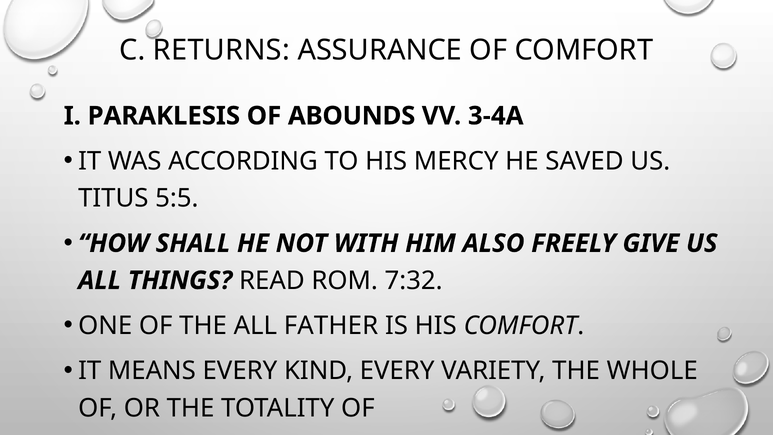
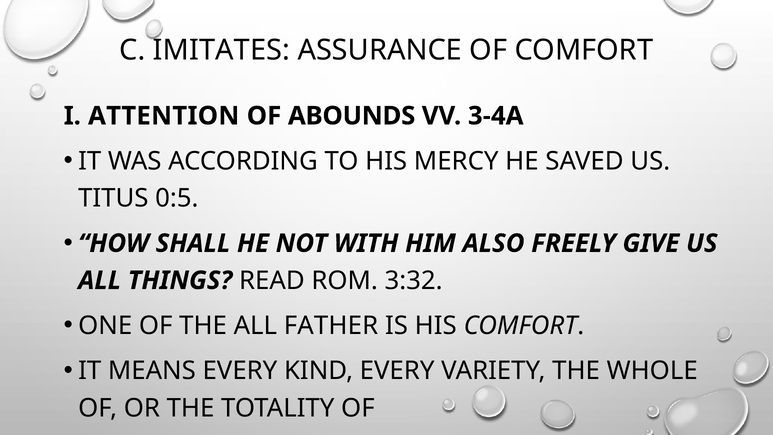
RETURNS: RETURNS -> IMITATES
PARAKLESIS: PARAKLESIS -> ATTENTION
5:5: 5:5 -> 0:5
7:32: 7:32 -> 3:32
